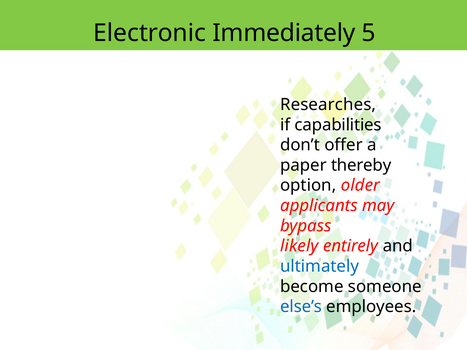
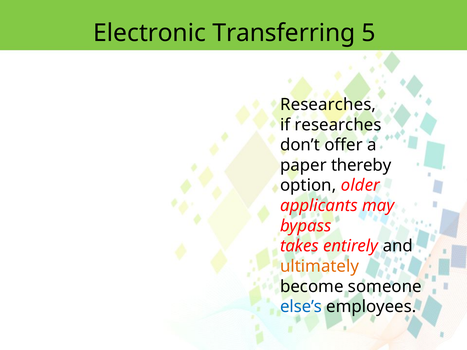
Immediately: Immediately -> Transferring
if capabilities: capabilities -> researches
likely: likely -> takes
ultimately colour: blue -> orange
